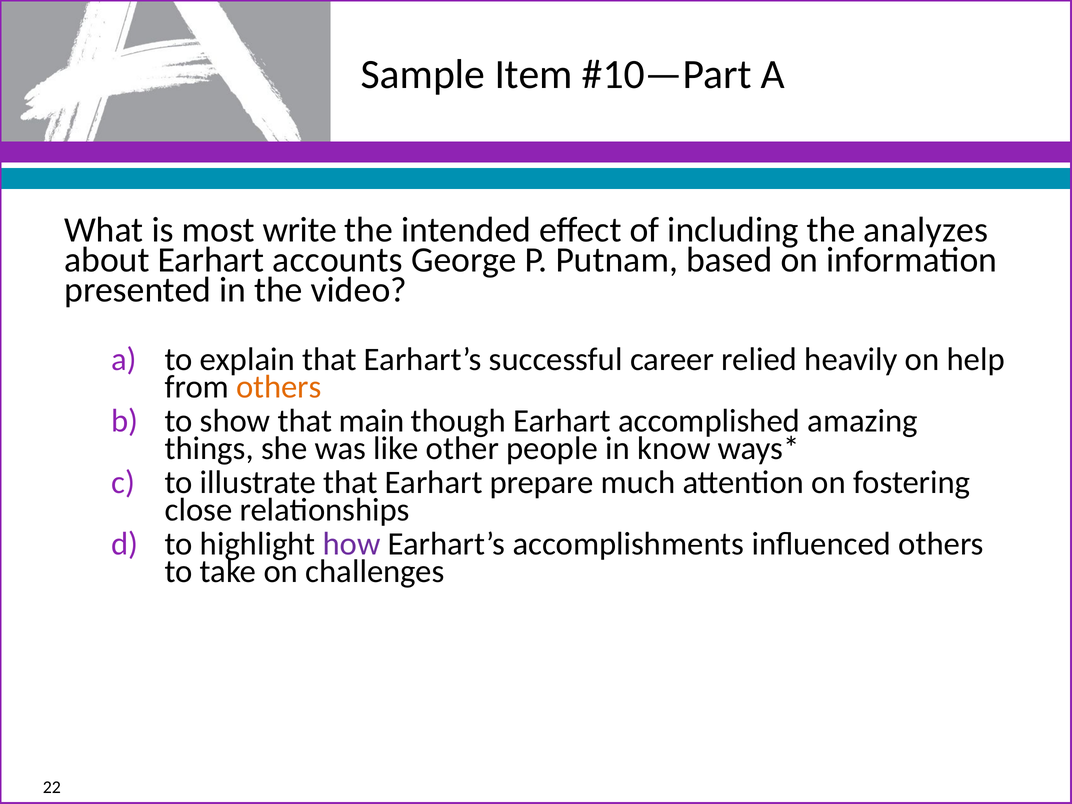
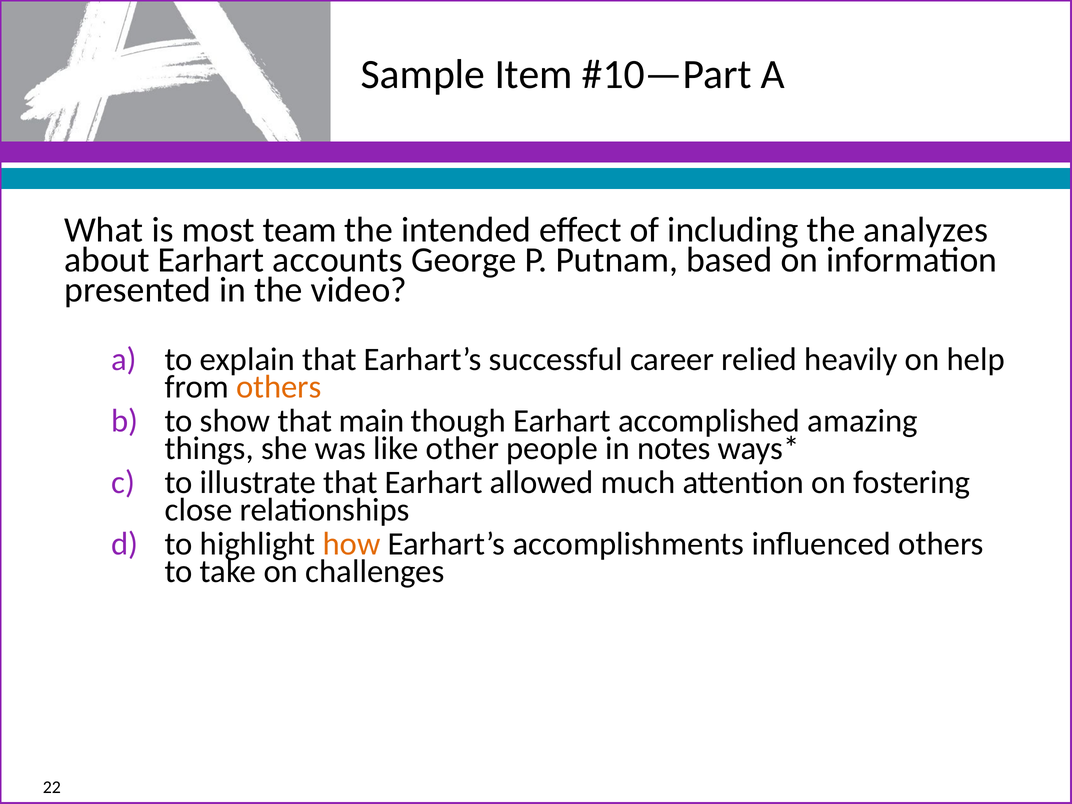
write: write -> team
know: know -> notes
prepare: prepare -> allowed
how colour: purple -> orange
